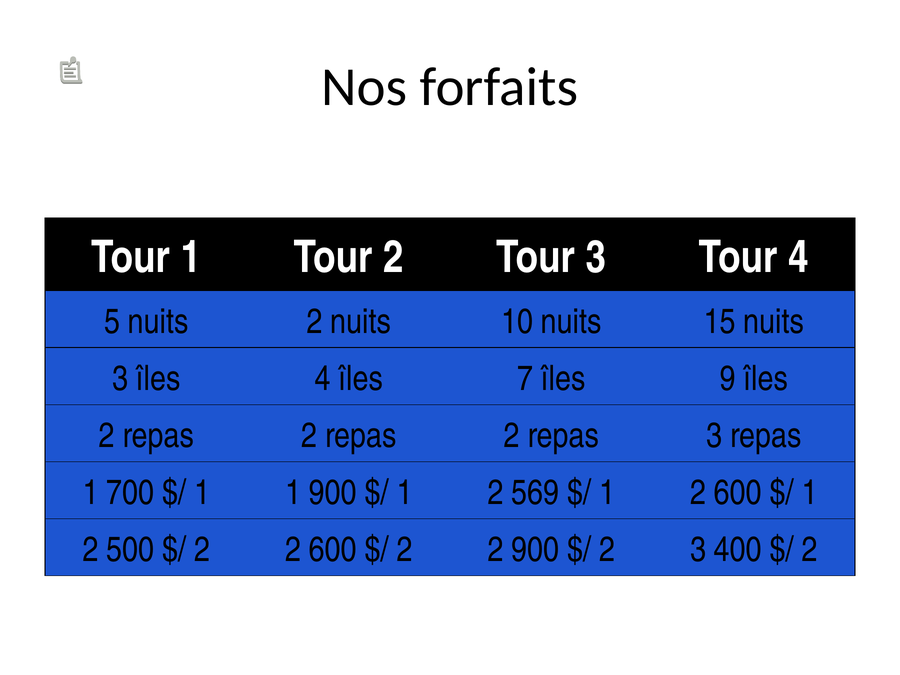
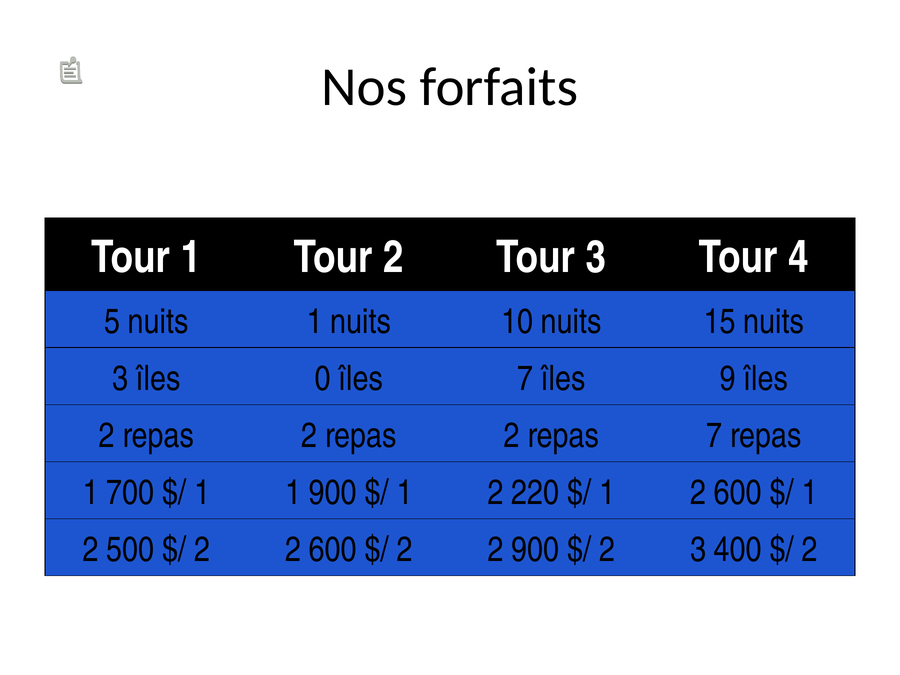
nuits 2: 2 -> 1
îles 4: 4 -> 0
repas 3: 3 -> 7
569: 569 -> 220
